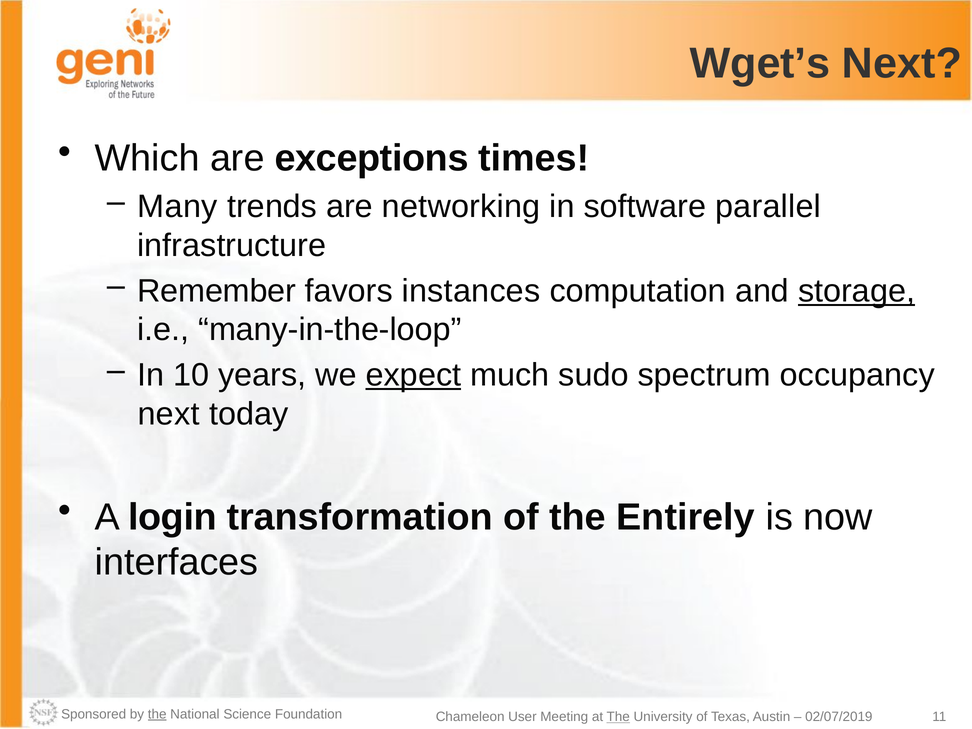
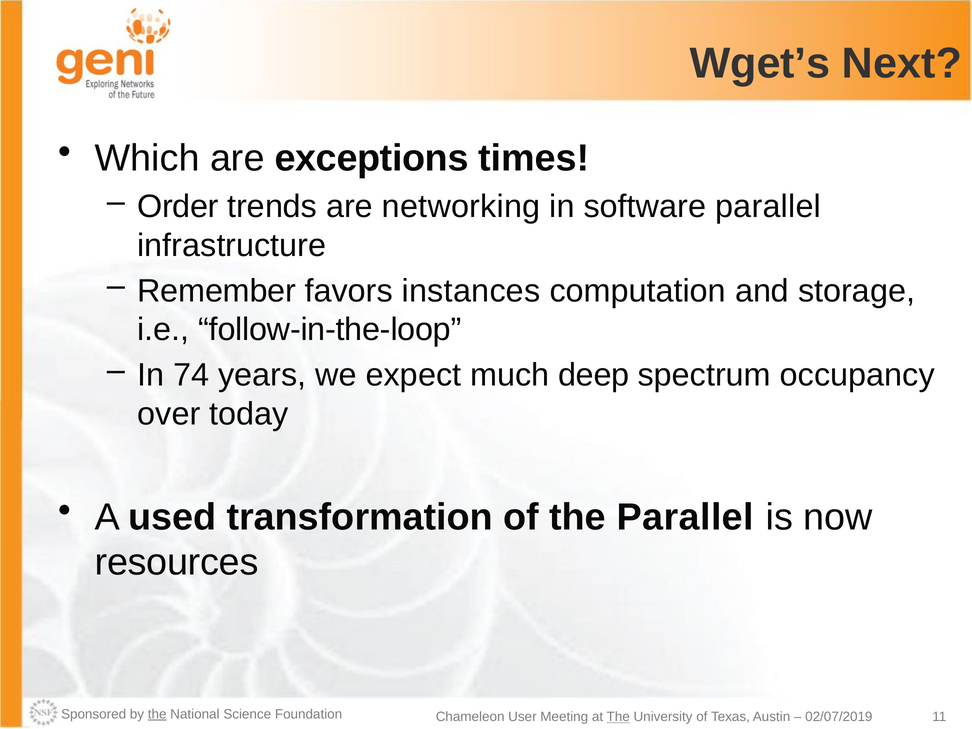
Many: Many -> Order
storage underline: present -> none
many-in-the-loop: many-in-the-loop -> follow-in-the-loop
10: 10 -> 74
expect underline: present -> none
sudo: sudo -> deep
next at (169, 414): next -> over
login: login -> used
the Entirely: Entirely -> Parallel
interfaces: interfaces -> resources
